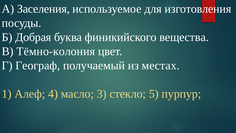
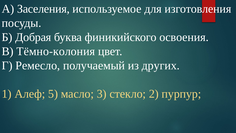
вещества: вещества -> освоения
Географ: Географ -> Ремесло
местах: местах -> других
4: 4 -> 5
5: 5 -> 2
